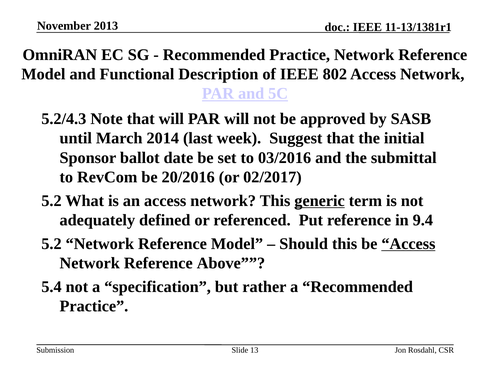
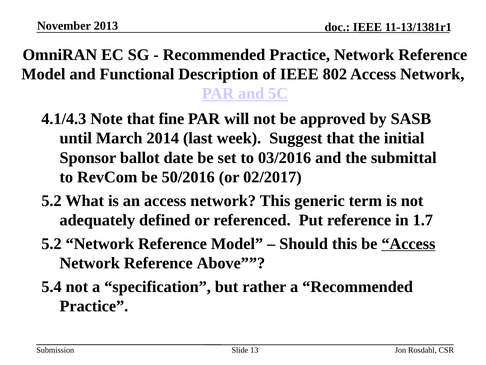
5.2/4.3: 5.2/4.3 -> 4.1/4.3
that will: will -> fine
20/2016: 20/2016 -> 50/2016
generic underline: present -> none
9.4: 9.4 -> 1.7
